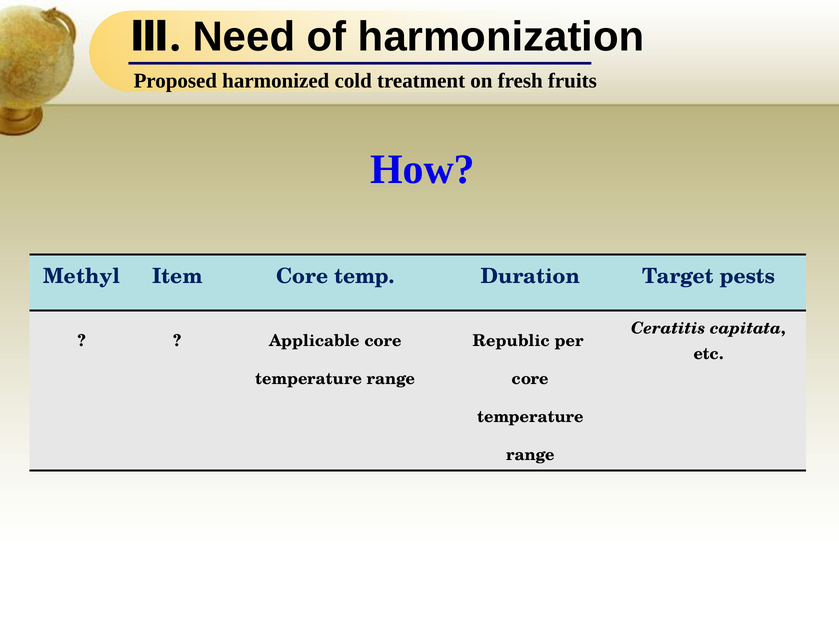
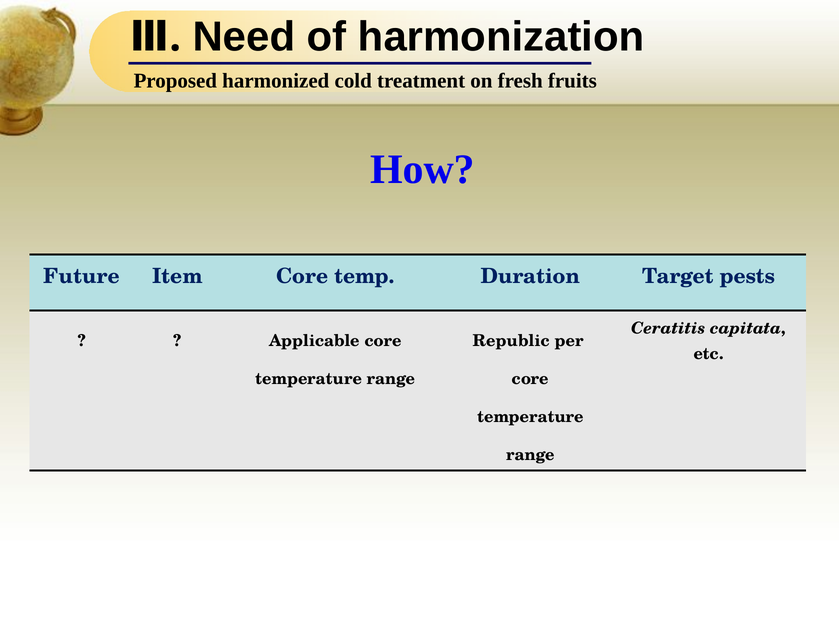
Methyl: Methyl -> Future
